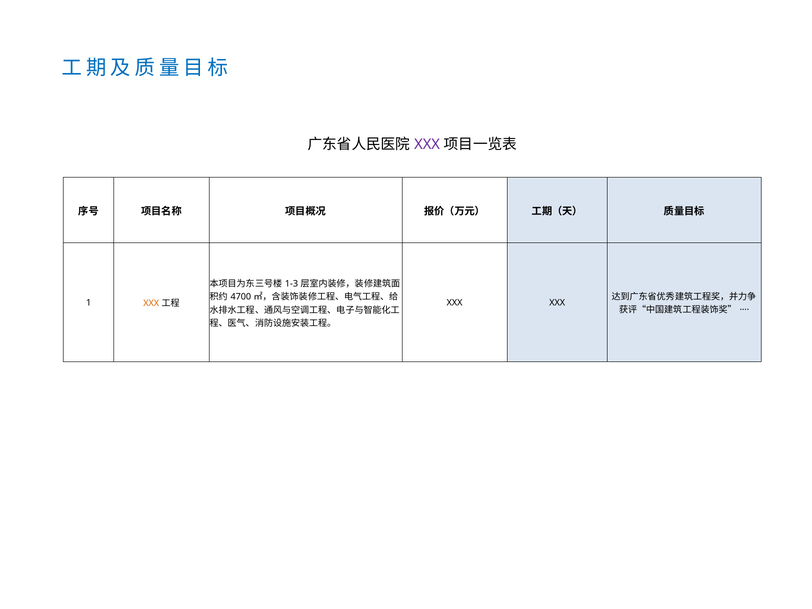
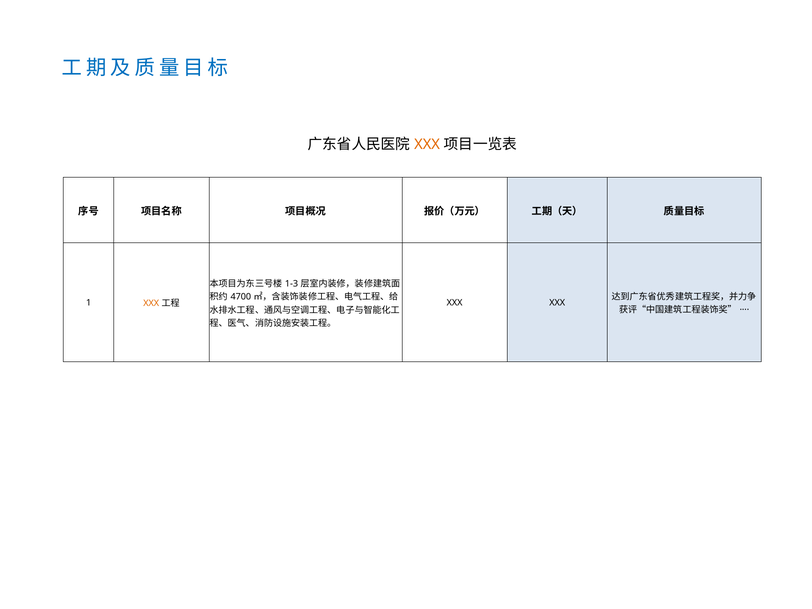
XXX at (427, 144) colour: purple -> orange
